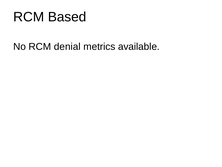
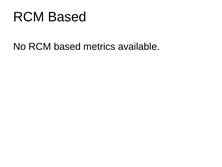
No RCM denial: denial -> based
